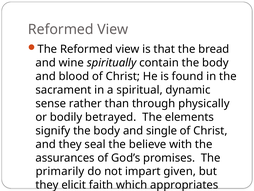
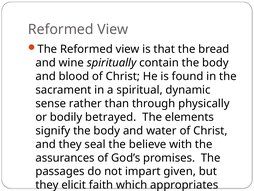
single: single -> water
primarily: primarily -> passages
